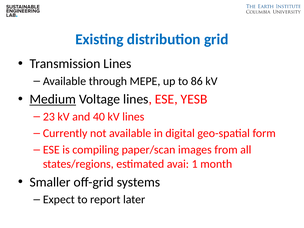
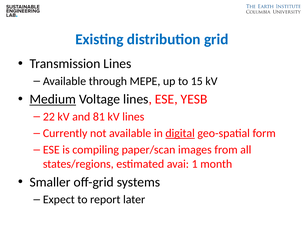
86: 86 -> 15
23: 23 -> 22
40: 40 -> 81
digital underline: none -> present
